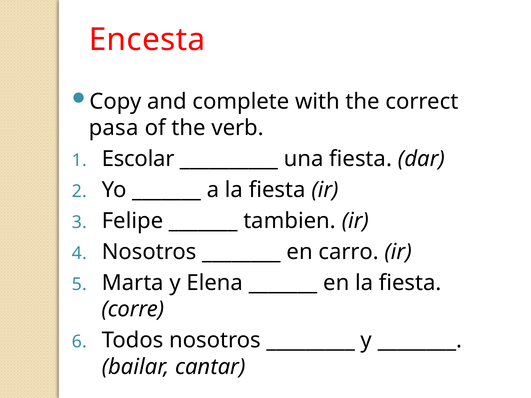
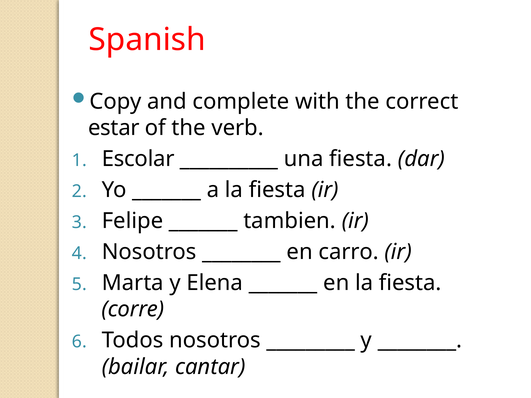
Encesta: Encesta -> Spanish
pasa: pasa -> estar
